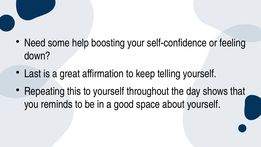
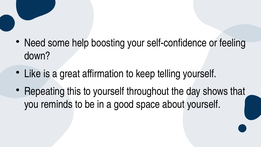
Last: Last -> Like
